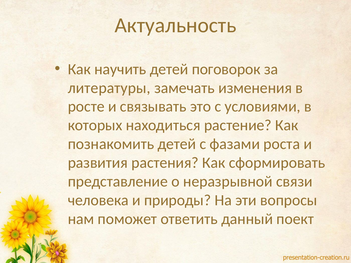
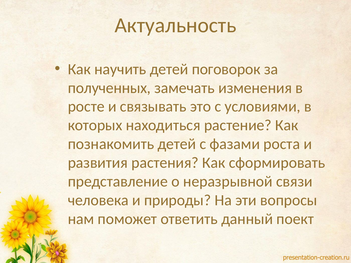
литературы: литературы -> полученных
